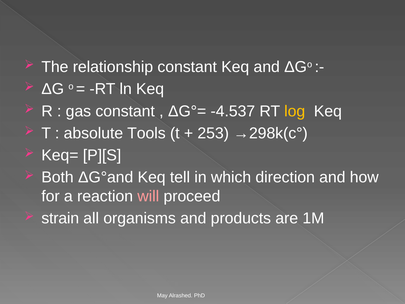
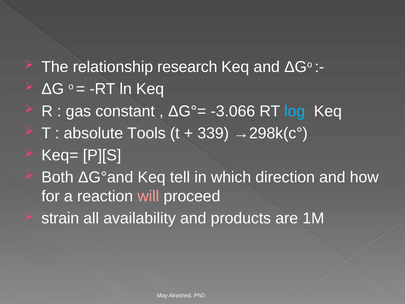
relationship constant: constant -> research
-4.537: -4.537 -> -3.066
log colour: yellow -> light blue
253: 253 -> 339
organisms: organisms -> availability
